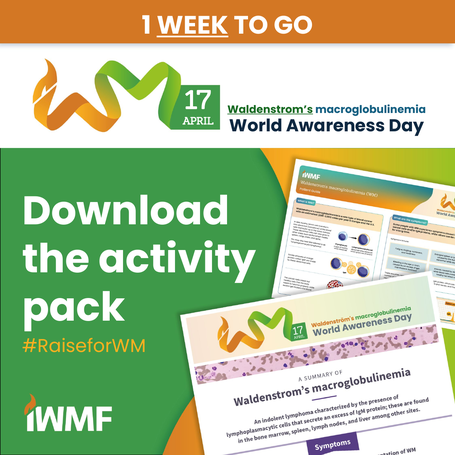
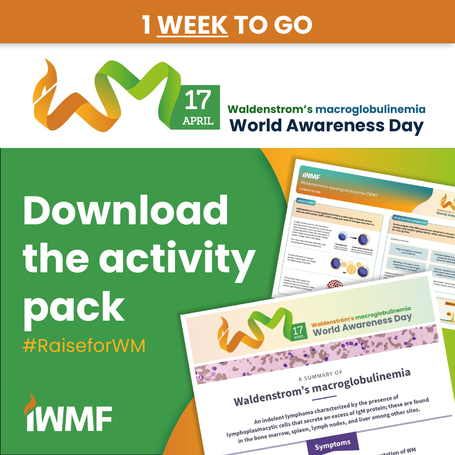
Waldenstrom’s underline: present -> none
